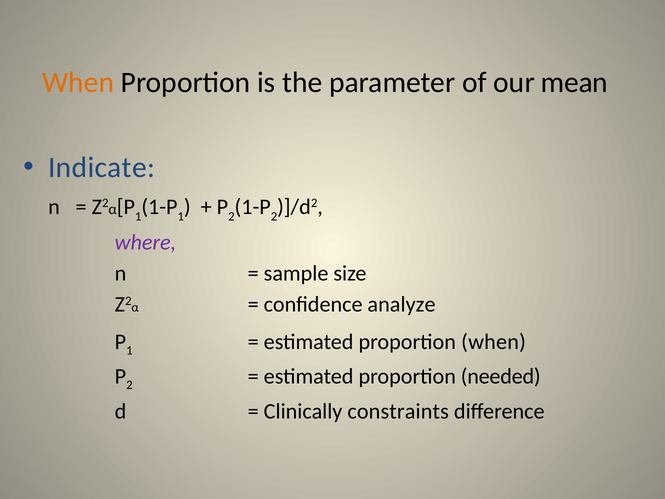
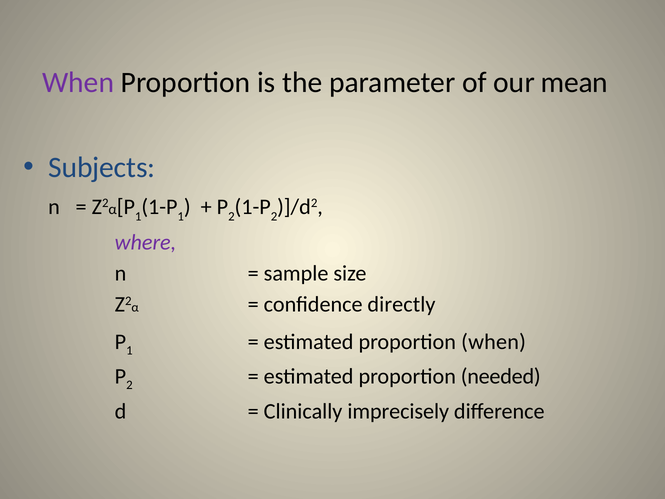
When at (78, 82) colour: orange -> purple
Indicate: Indicate -> Subjects
analyze: analyze -> directly
constraints: constraints -> imprecisely
